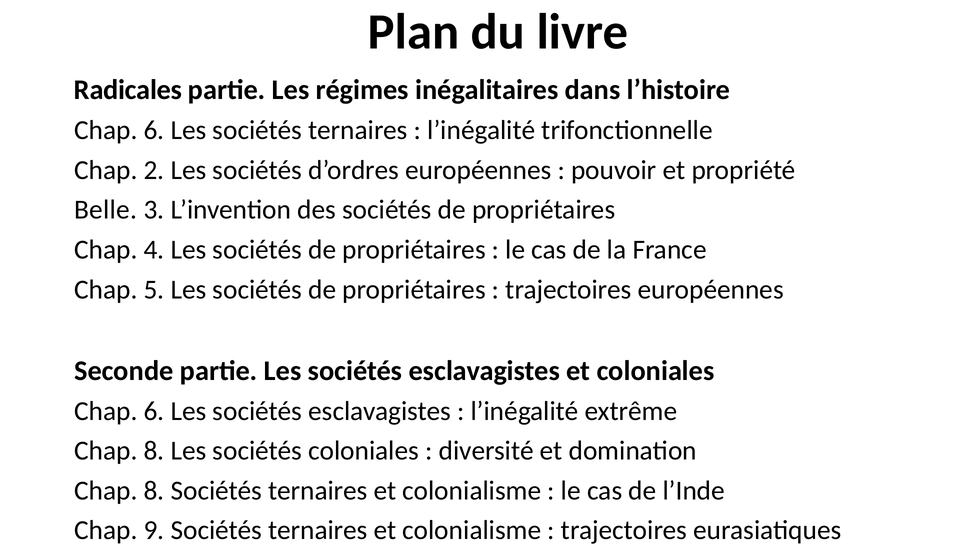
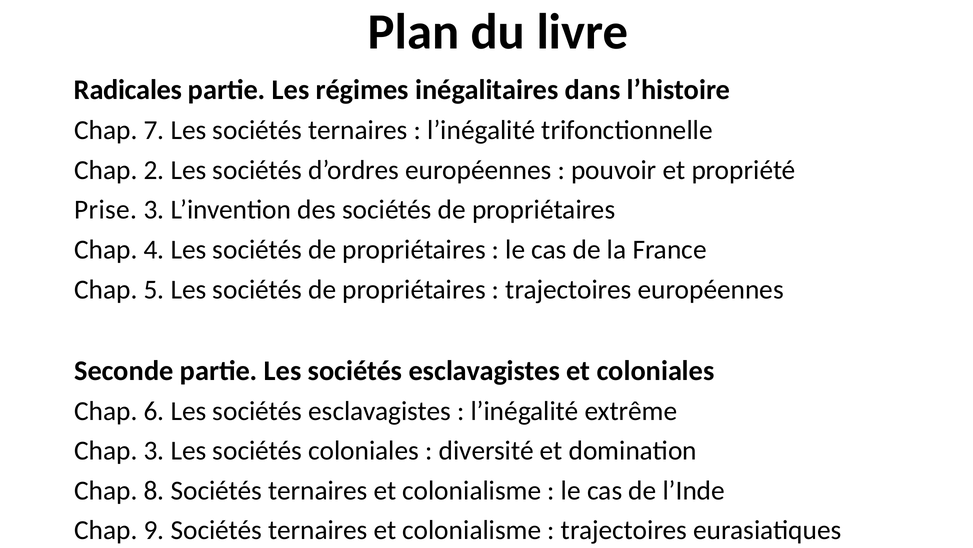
6 at (154, 130): 6 -> 7
Belle: Belle -> Prise
8 at (154, 450): 8 -> 3
